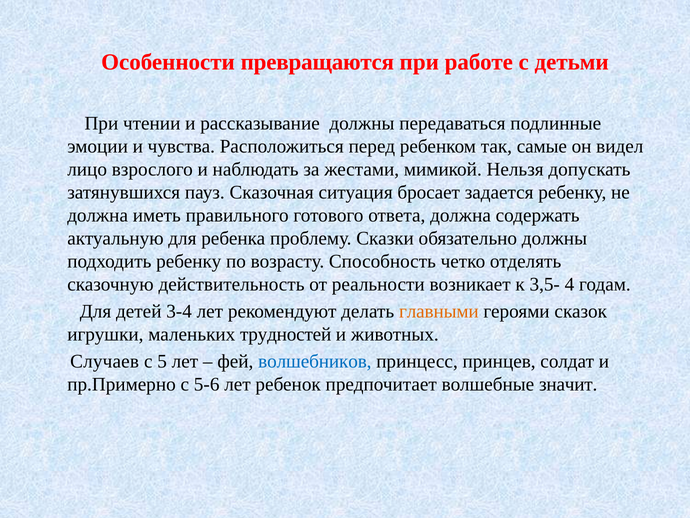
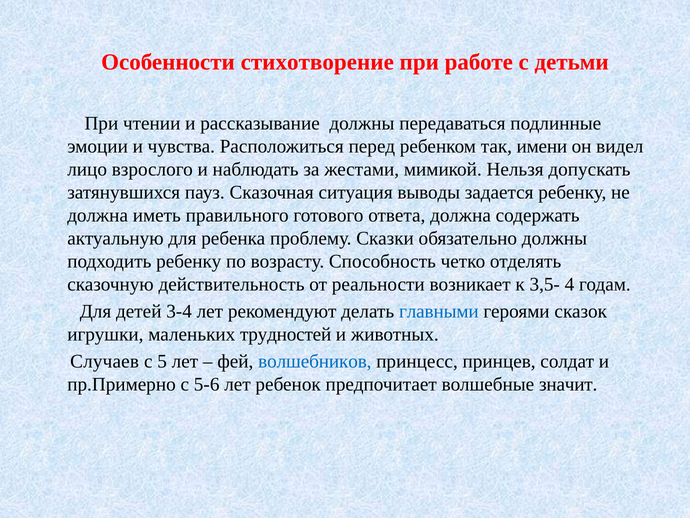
превращаются: превращаются -> стихотворение
самые: самые -> имени
бросает: бросает -> выводы
главными colour: orange -> blue
